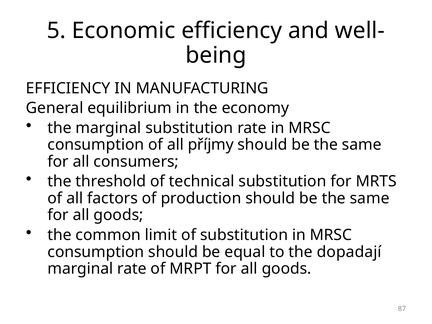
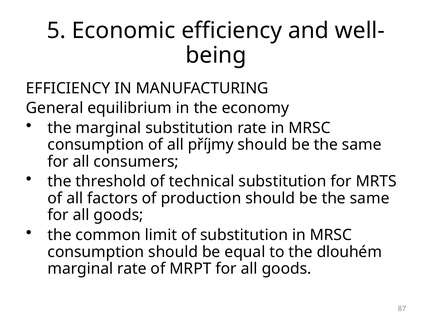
dopadají: dopadají -> dlouhém
